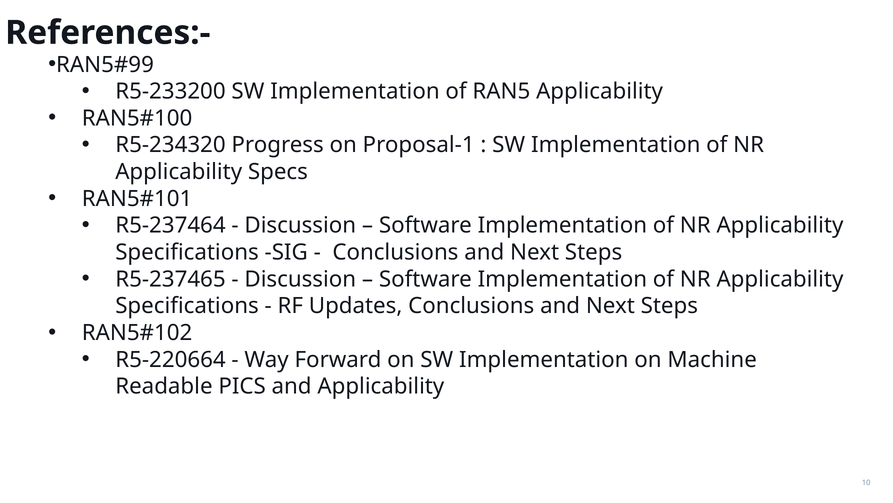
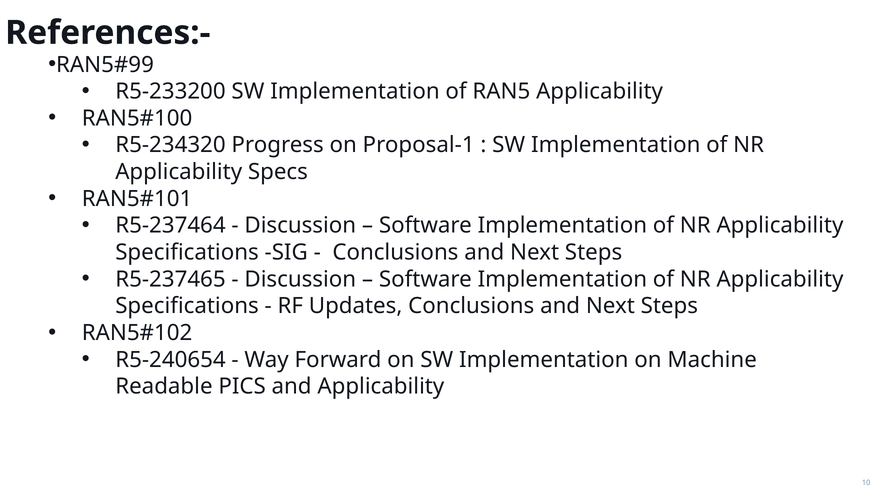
R5-220664: R5-220664 -> R5-240654
